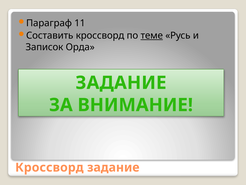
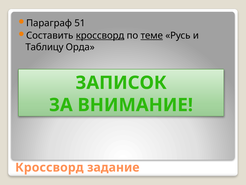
11: 11 -> 51
кроссворд at (100, 35) underline: none -> present
Записок: Записок -> Таблицу
ЗАДАНИЕ at (121, 83): ЗАДАНИЕ -> ЗАПИСОК
